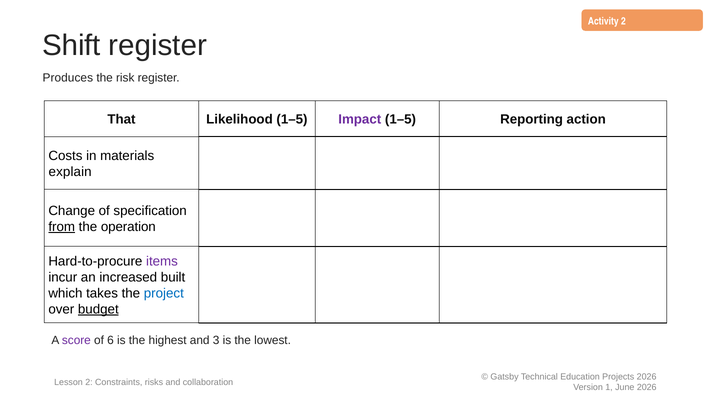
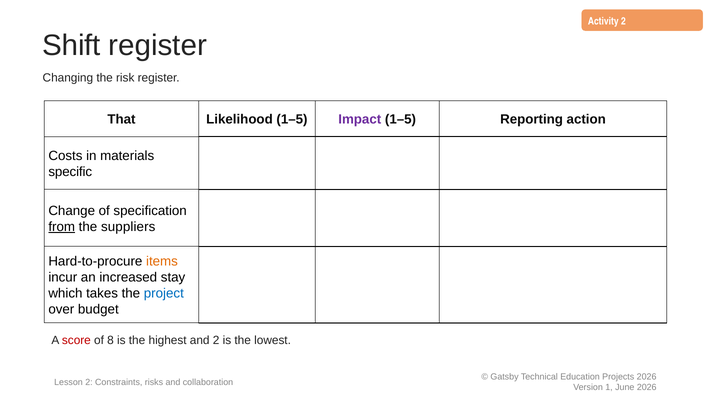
Produces: Produces -> Changing
explain: explain -> specific
operation: operation -> suppliers
items colour: purple -> orange
built: built -> stay
budget underline: present -> none
score colour: purple -> red
6: 6 -> 8
and 3: 3 -> 2
